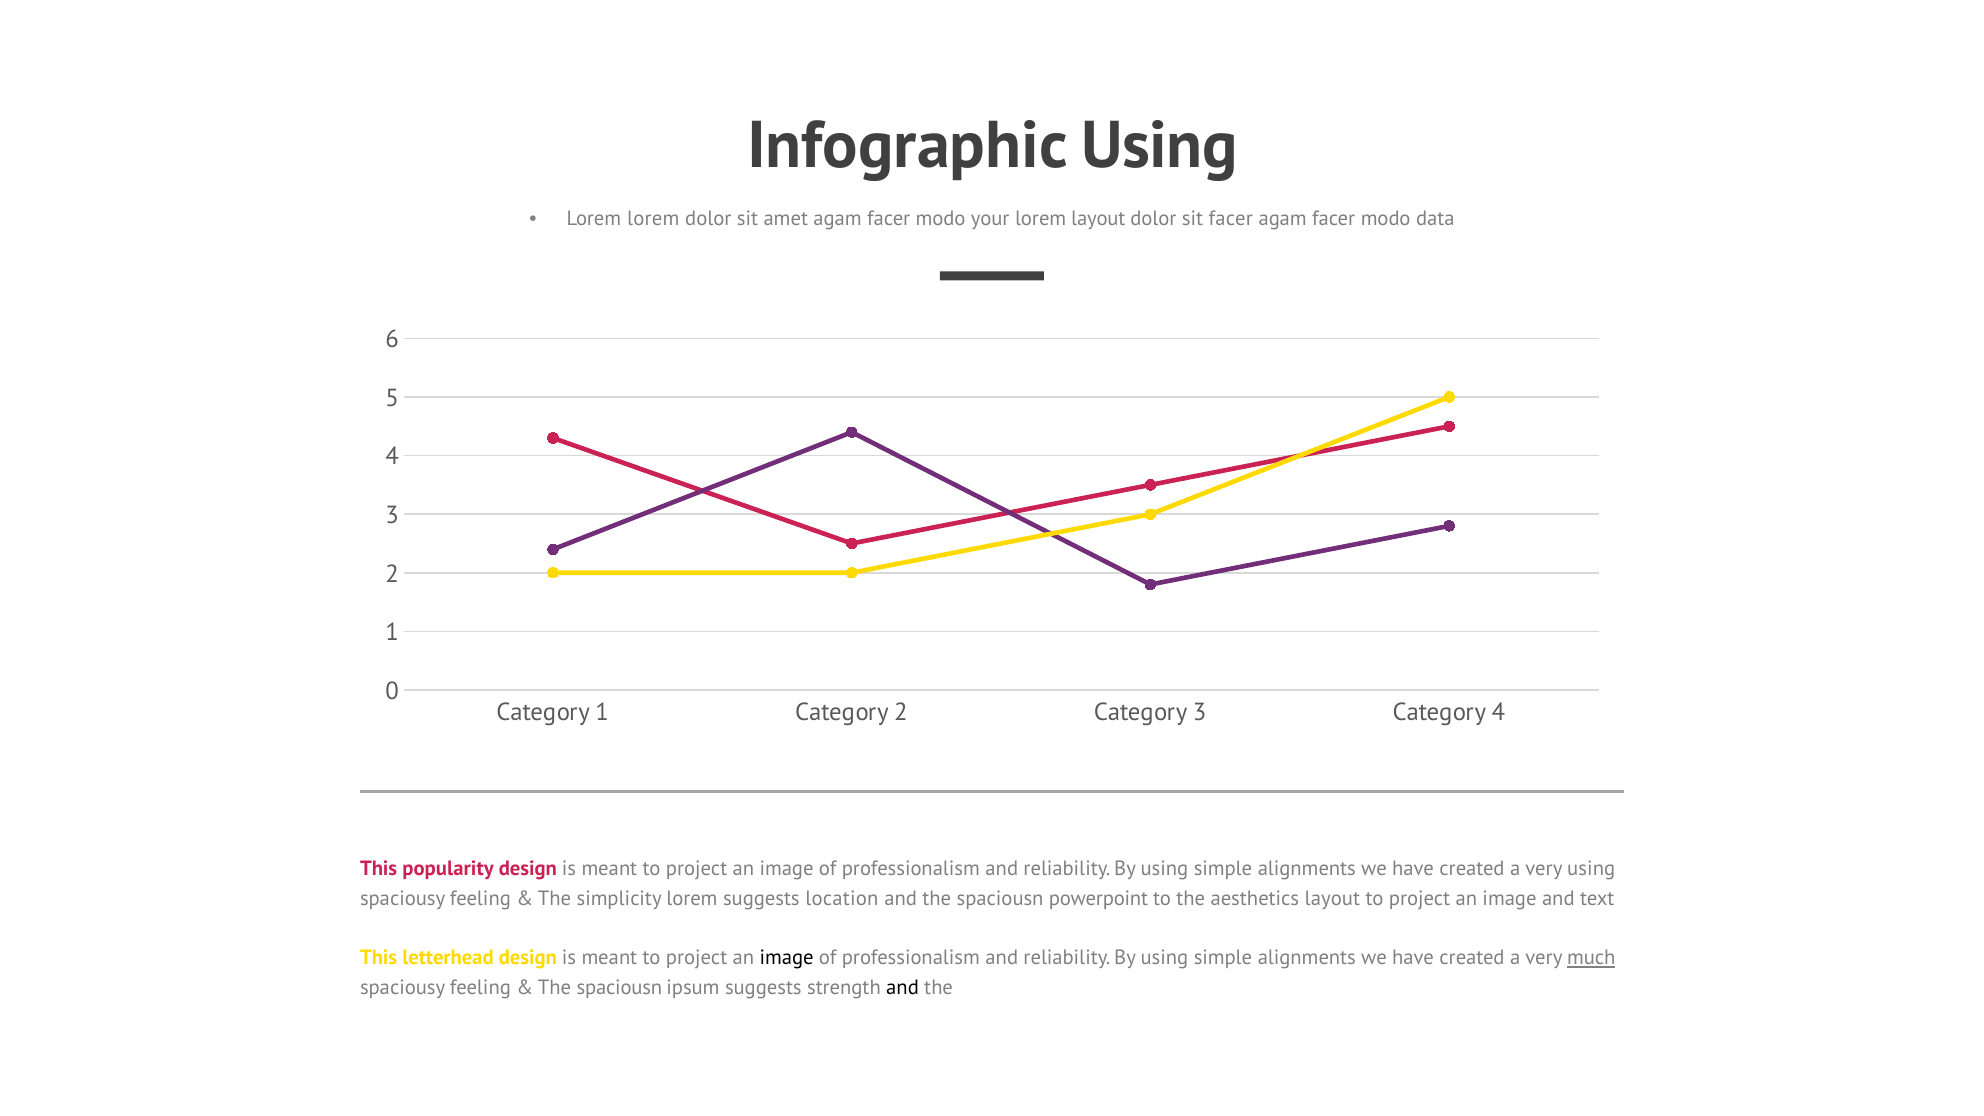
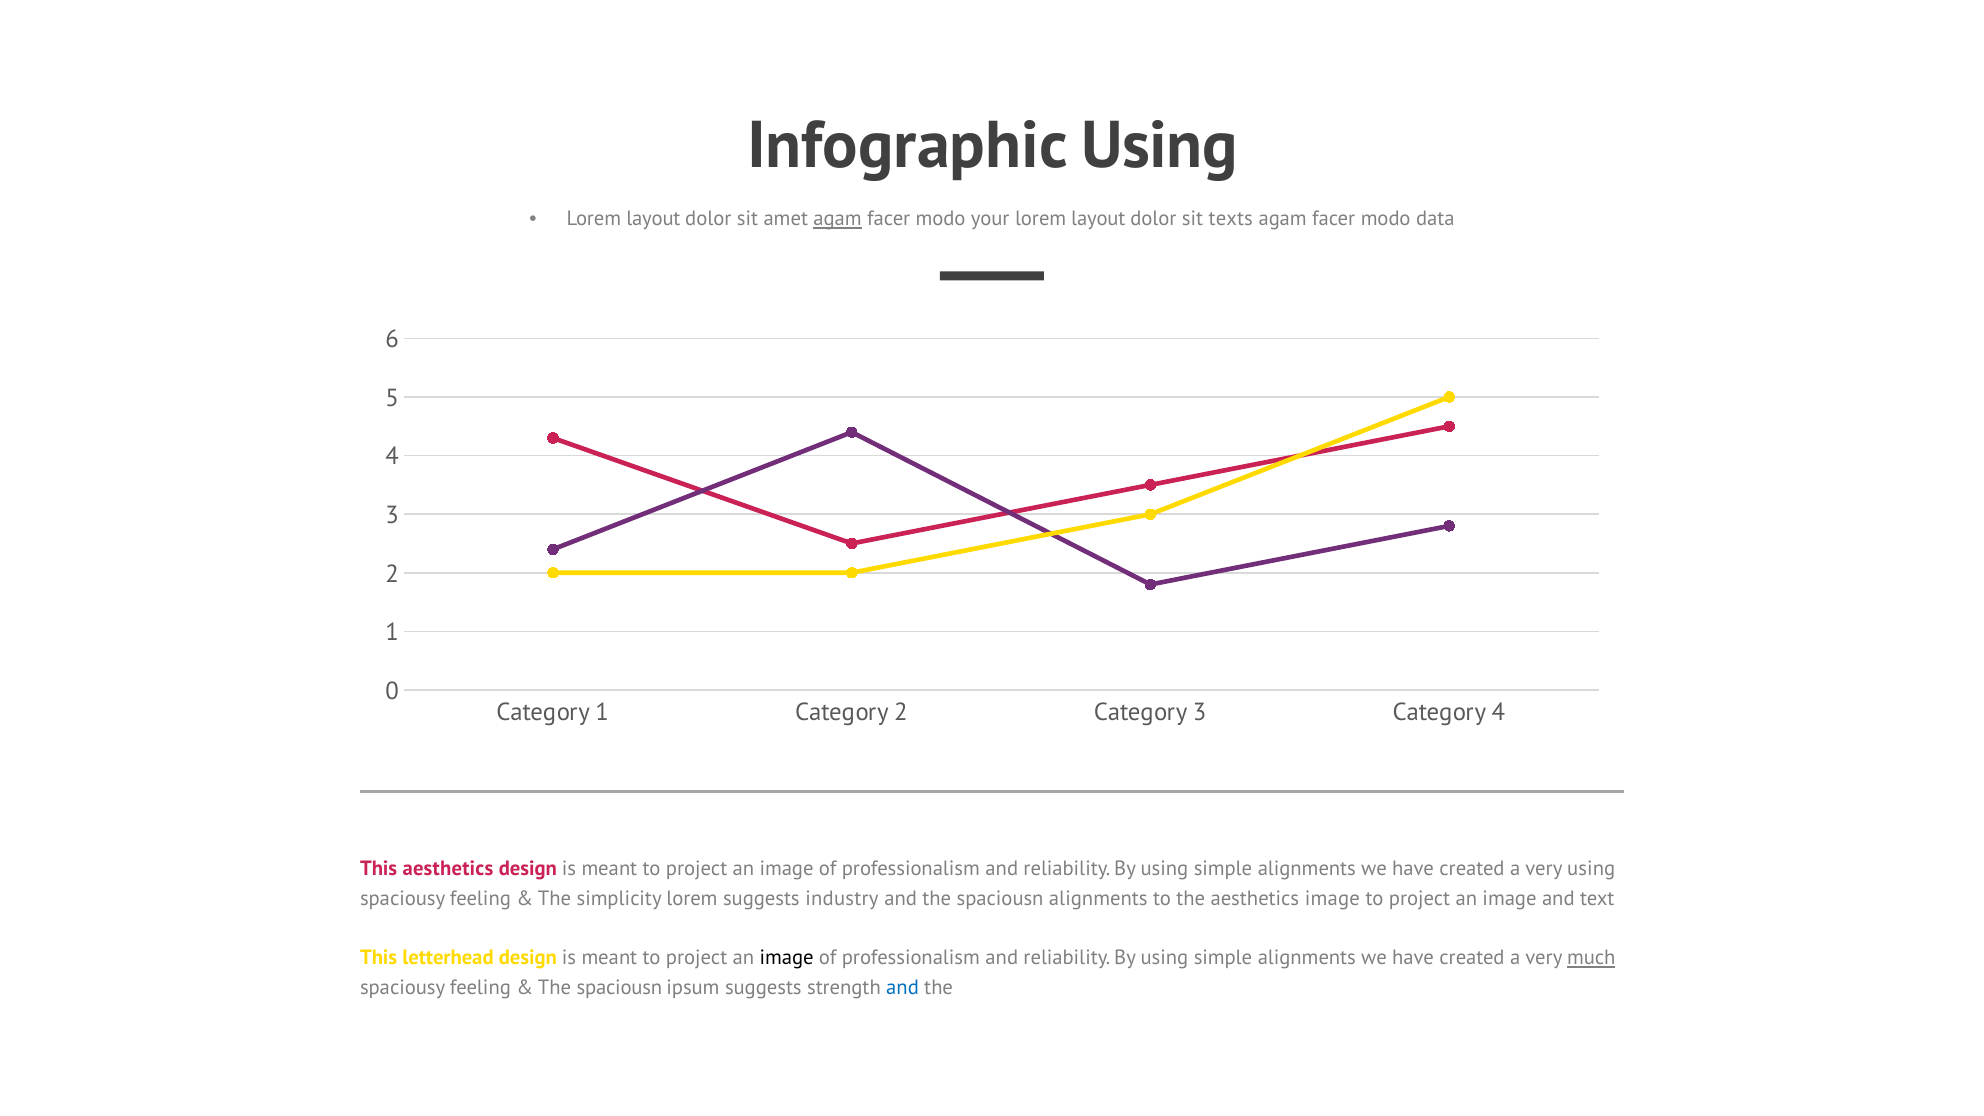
lorem at (653, 219): lorem -> layout
agam at (838, 219) underline: none -> present
sit facer: facer -> texts
This popularity: popularity -> aesthetics
location: location -> industry
spaciousn powerpoint: powerpoint -> alignments
aesthetics layout: layout -> image
and at (903, 988) colour: black -> blue
